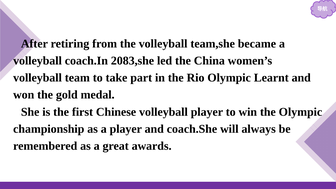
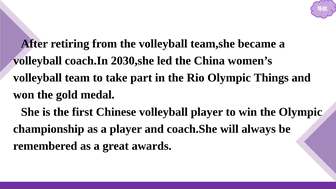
2083,she: 2083,she -> 2030,she
Learnt: Learnt -> Things
